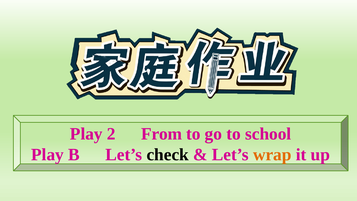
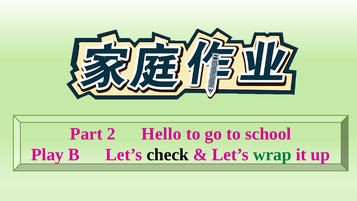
Play at (86, 134): Play -> Part
From: From -> Hello
wrap colour: orange -> green
